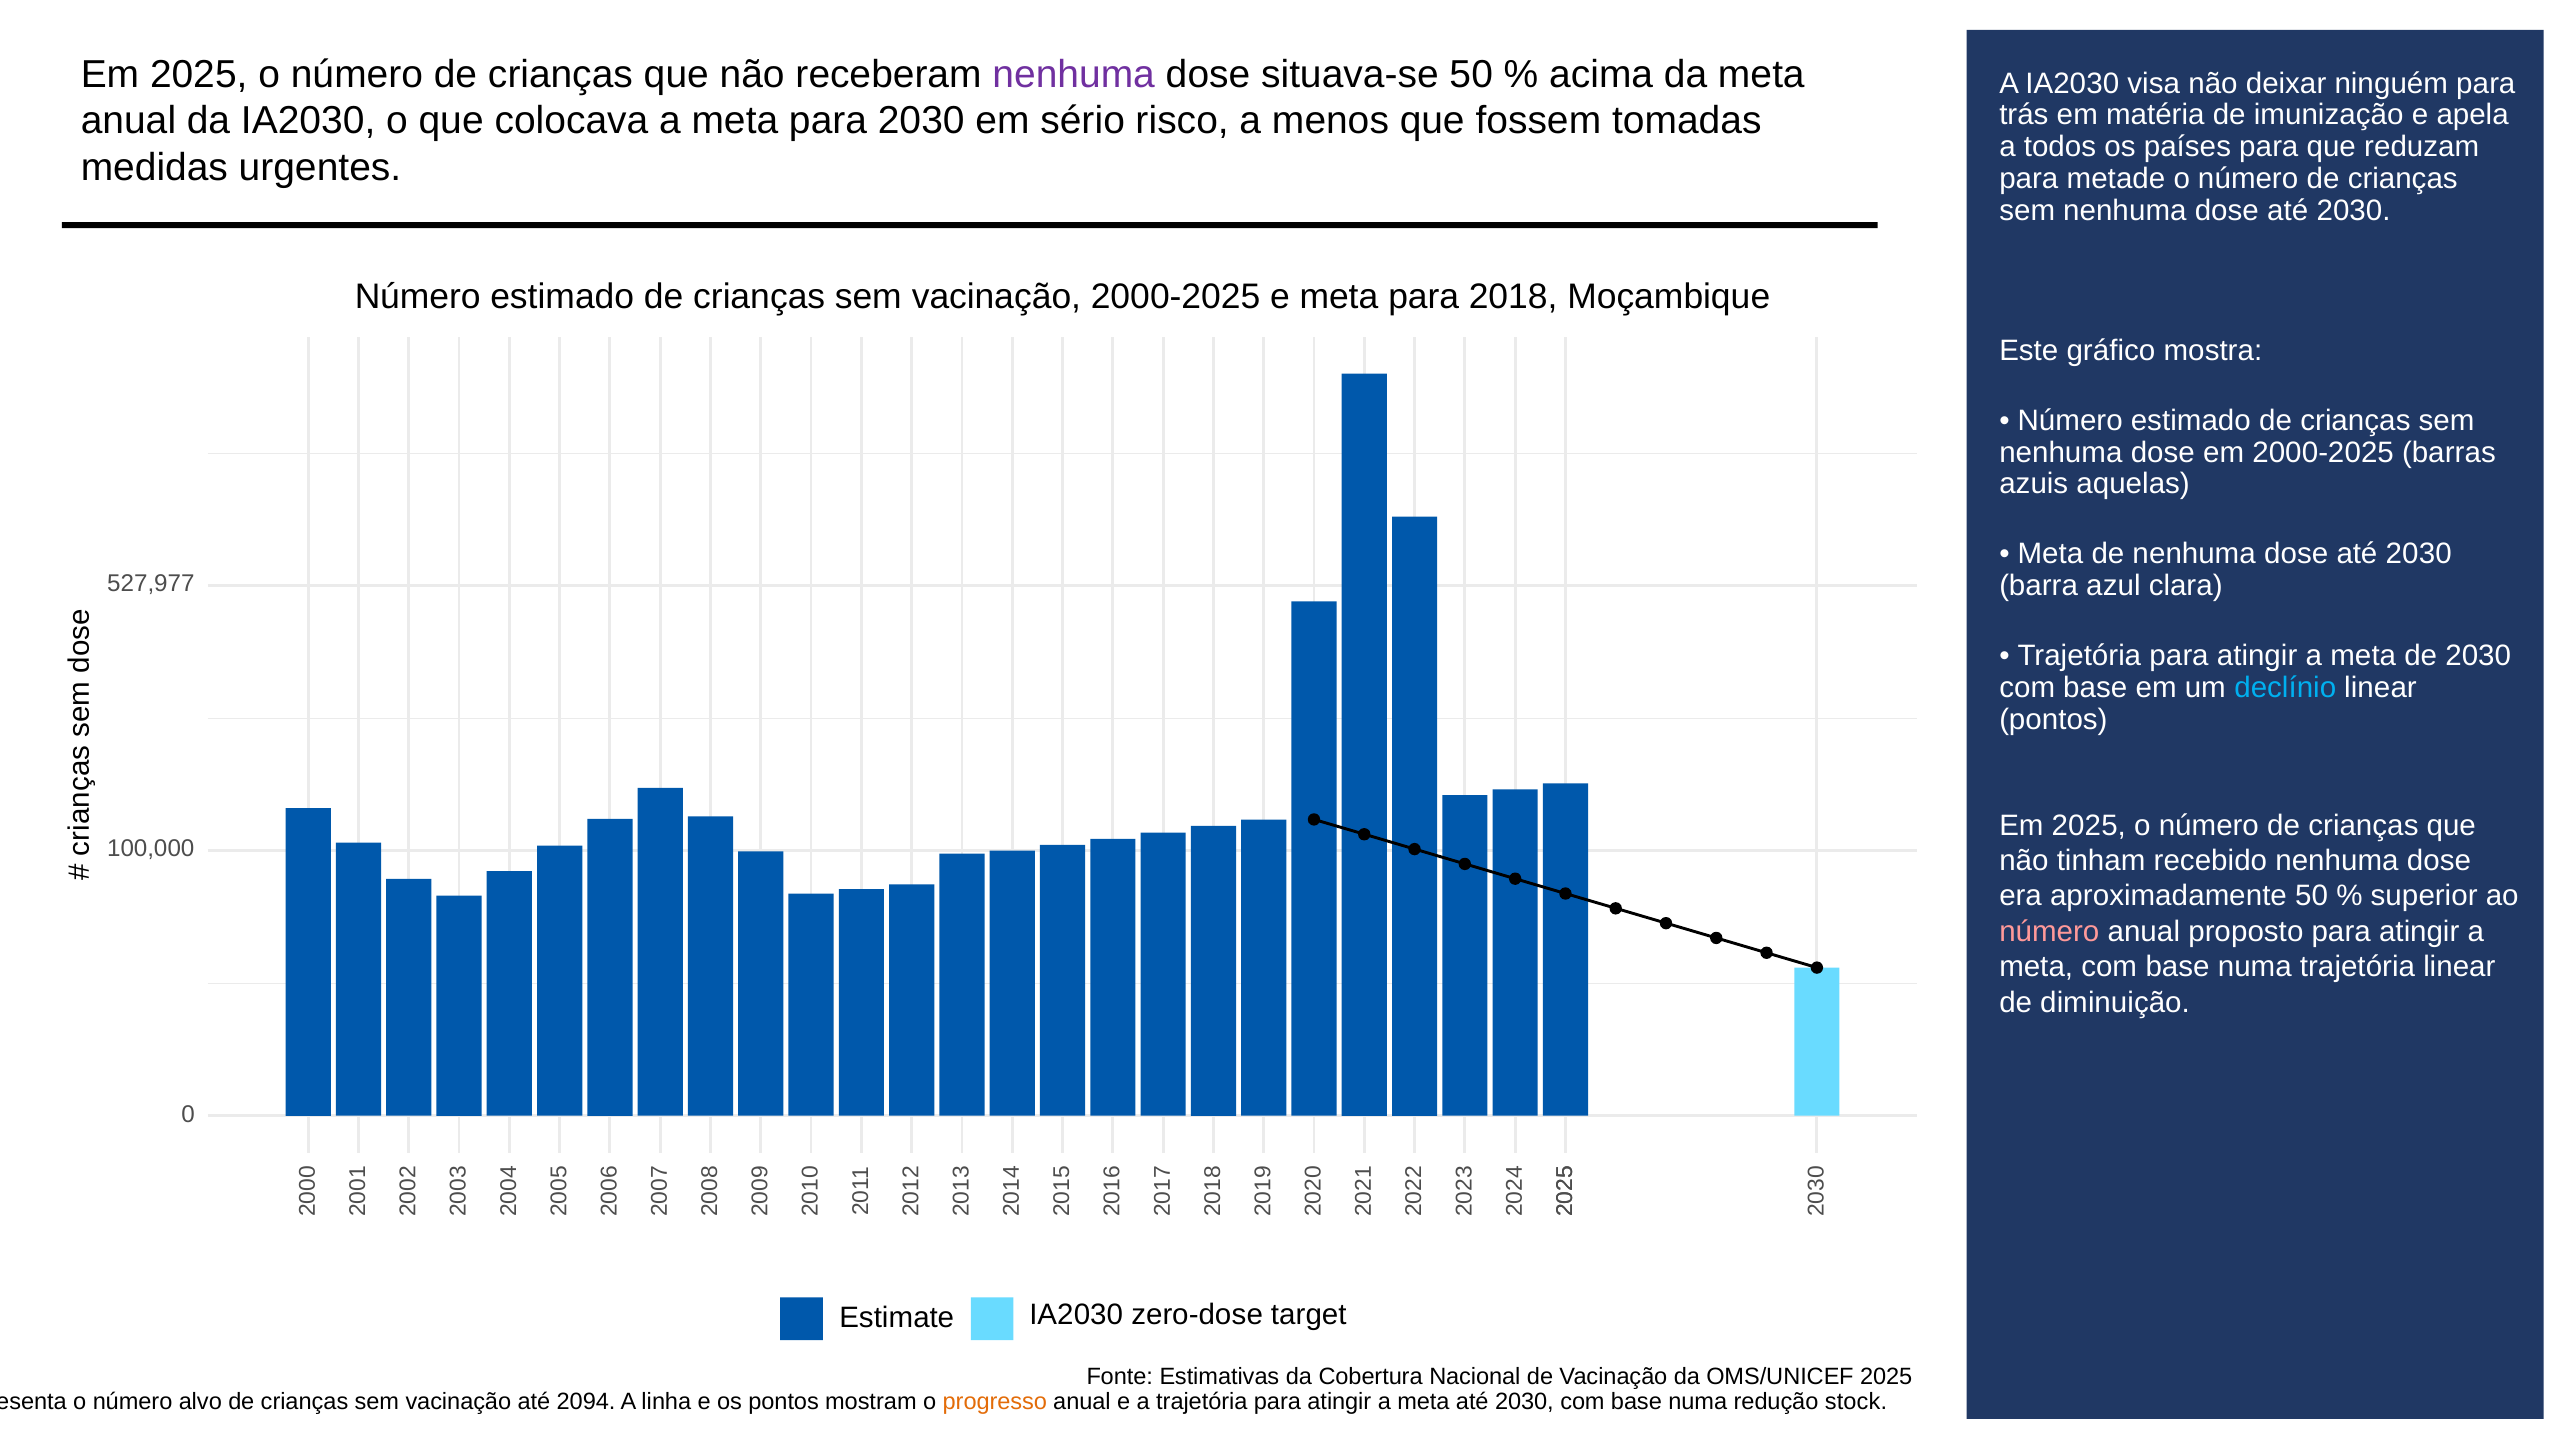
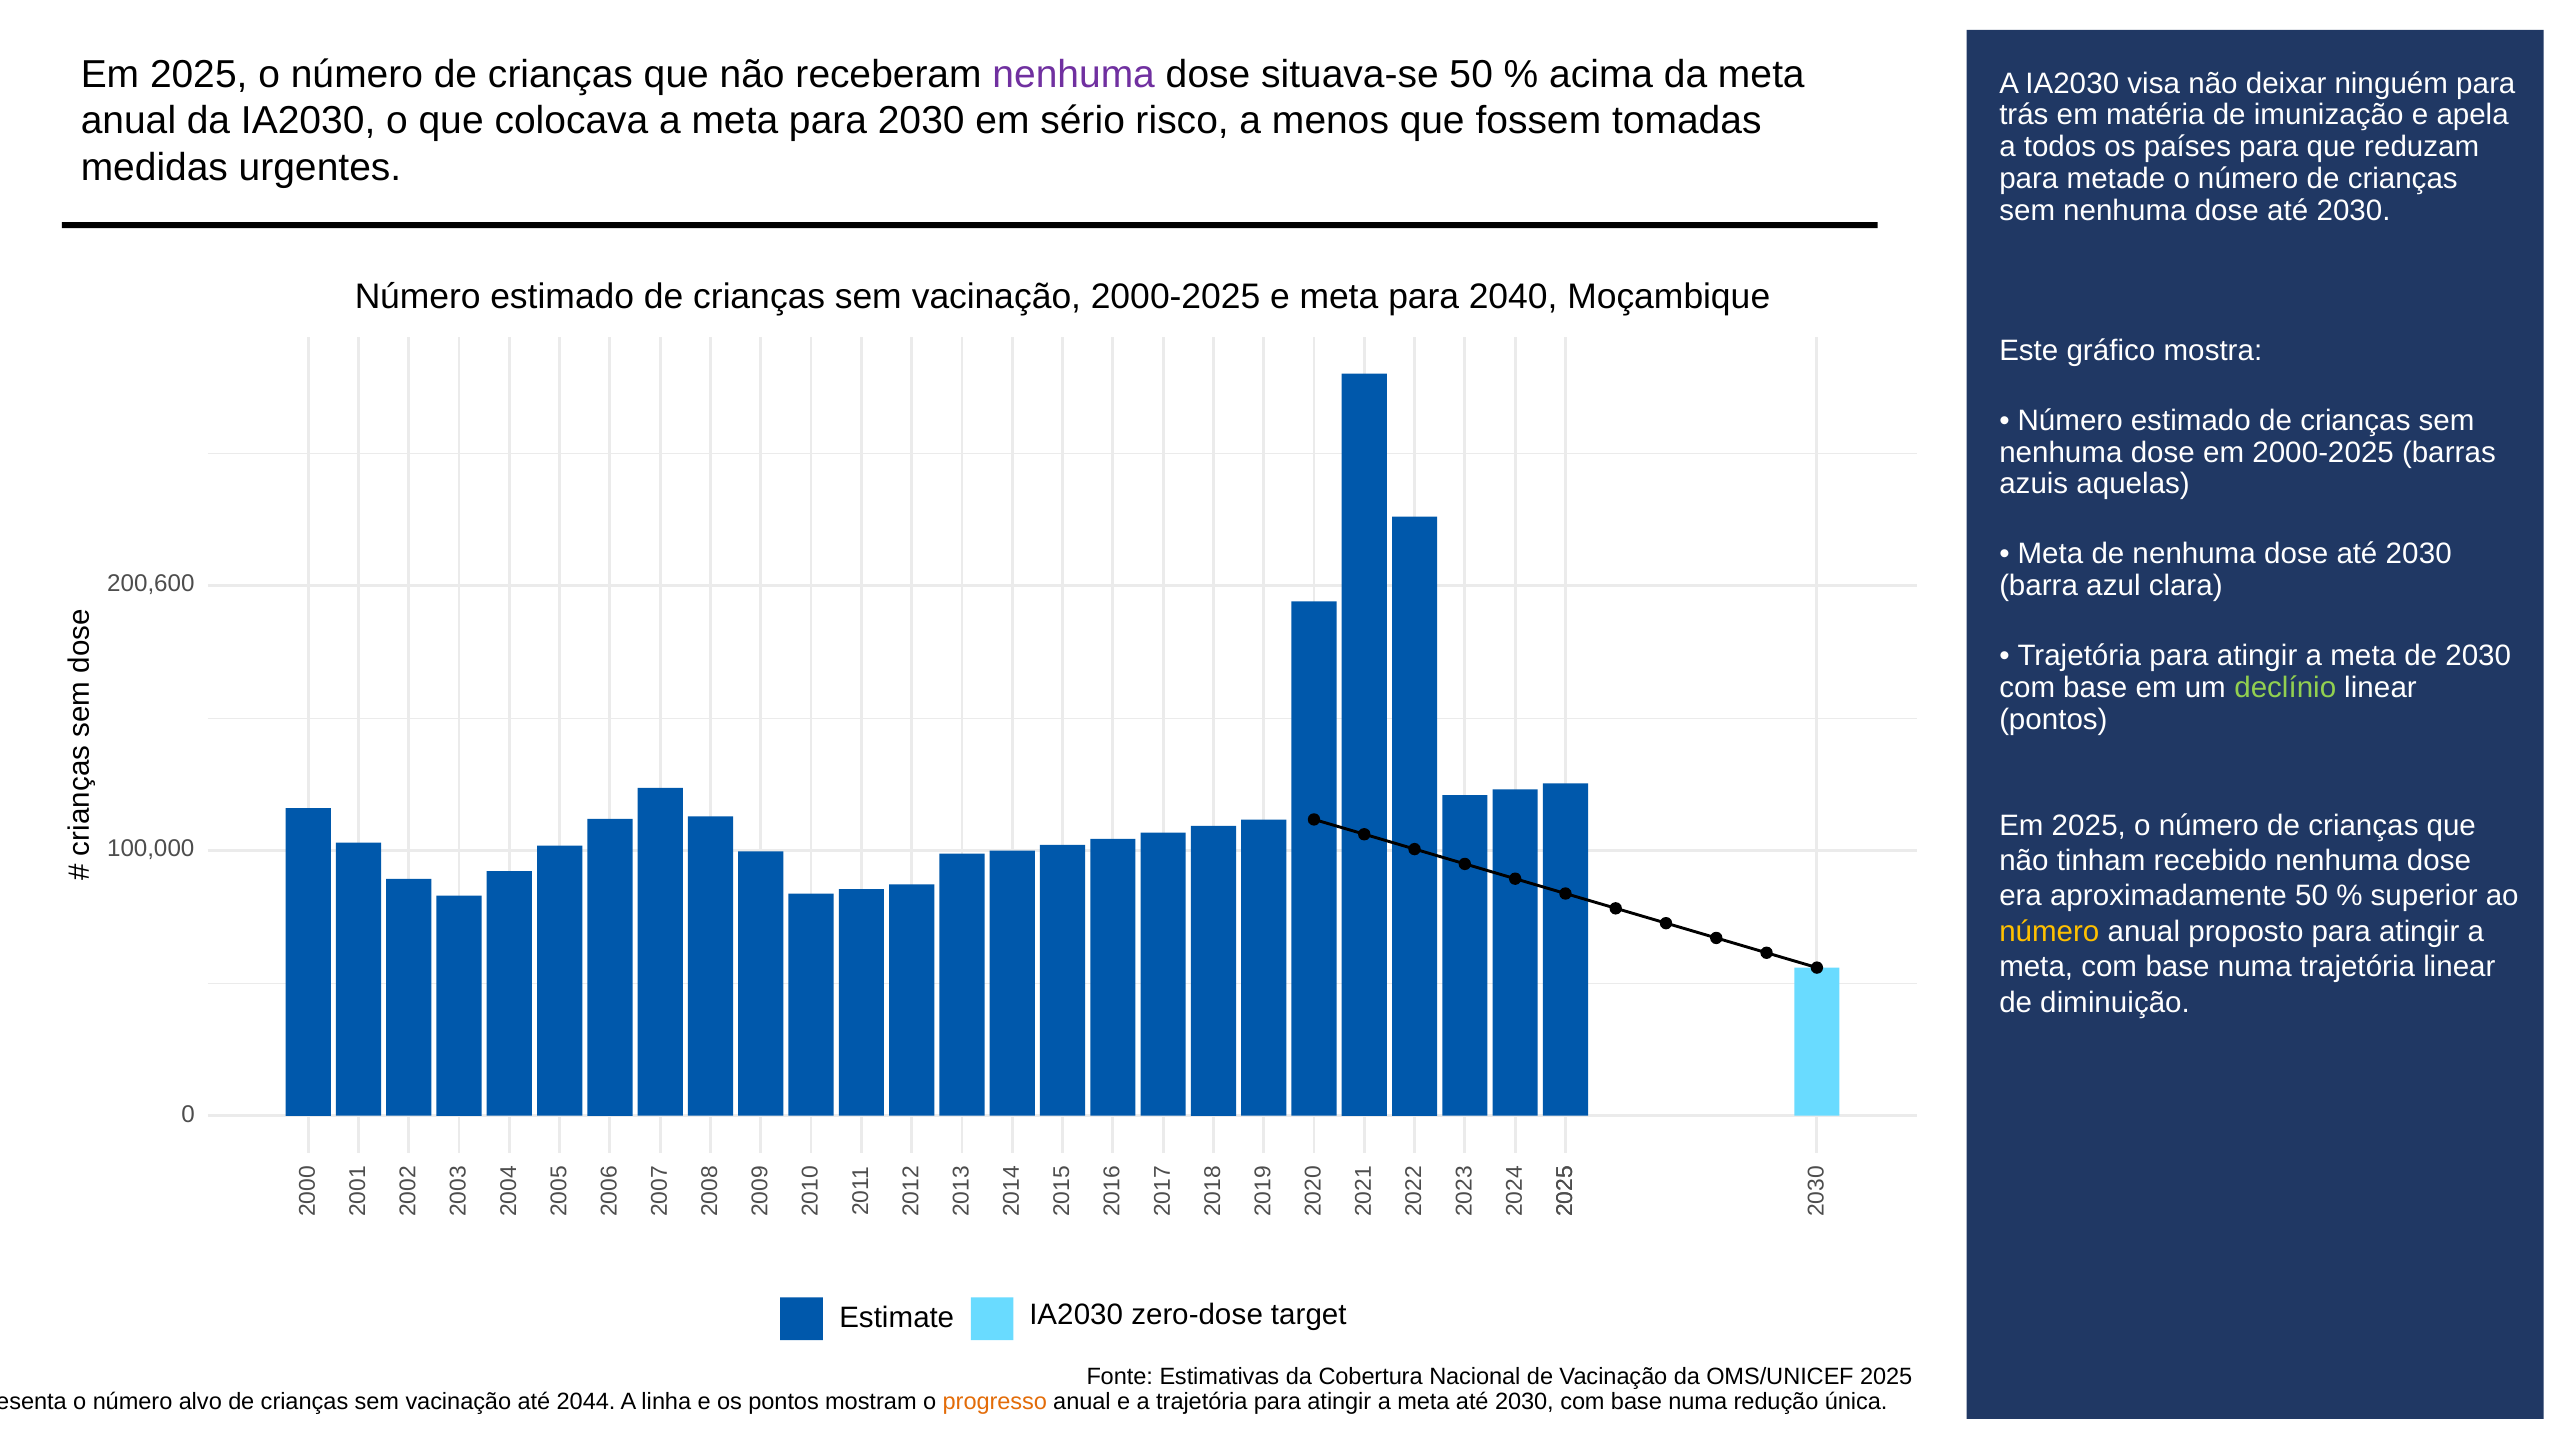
2018: 2018 -> 2040
527,977: 527,977 -> 200,600
declínio colour: light blue -> light green
número at (2049, 932) colour: pink -> yellow
2094: 2094 -> 2044
stock: stock -> única
